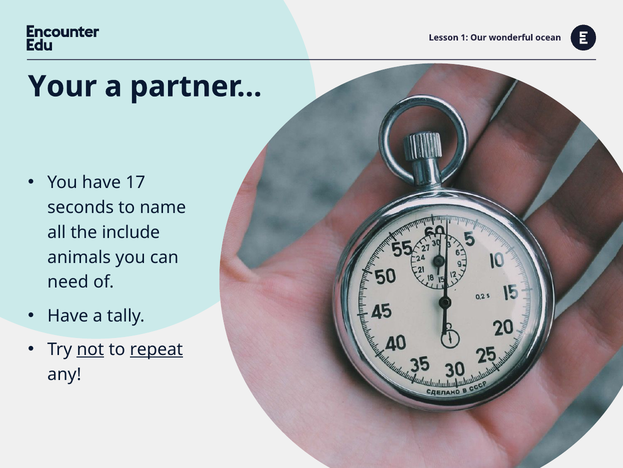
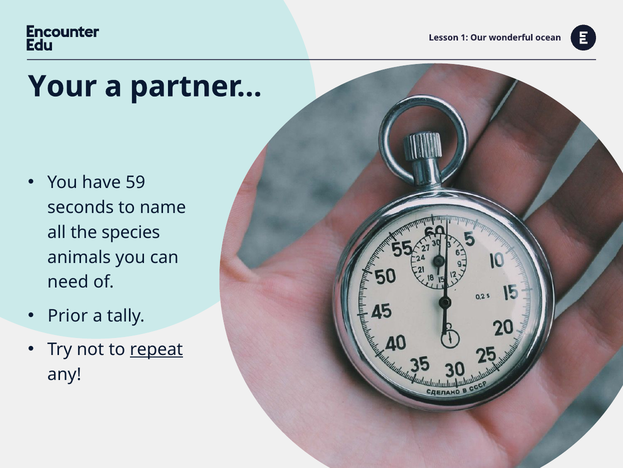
17: 17 -> 59
include: include -> species
Have at (68, 315): Have -> Prior
not underline: present -> none
